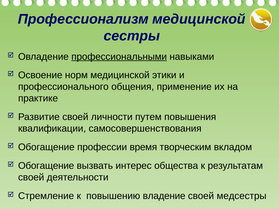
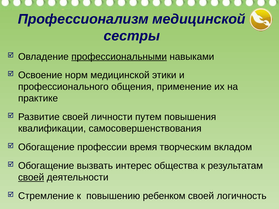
своей at (31, 178) underline: none -> present
владение: владение -> ребенком
медсестры: медсестры -> логичность
